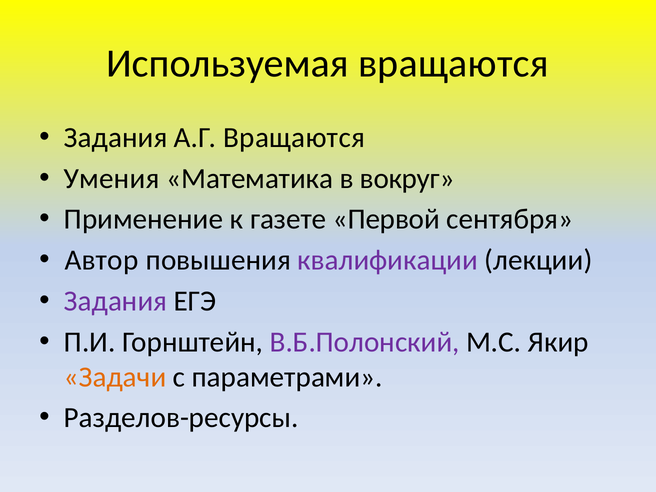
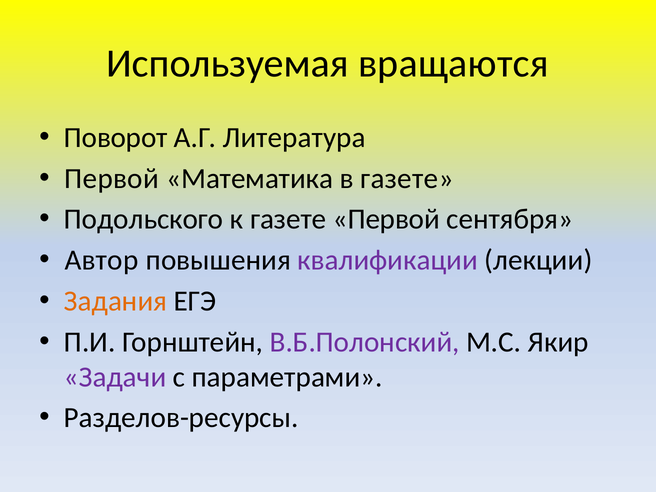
Задания at (116, 138): Задания -> Поворот
А.Г Вращаются: Вращаются -> Литература
Умения at (112, 179): Умения -> Первой
в вокруг: вокруг -> газете
Применение: Применение -> Подольского
Задания at (116, 301) colour: purple -> orange
Задачи colour: orange -> purple
